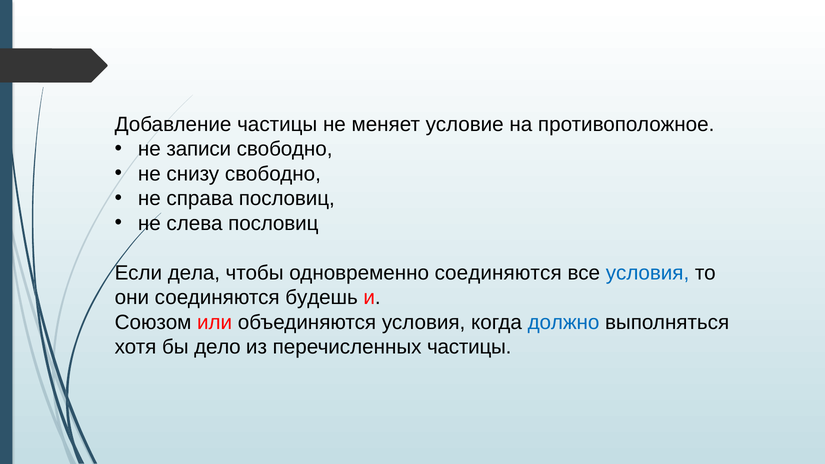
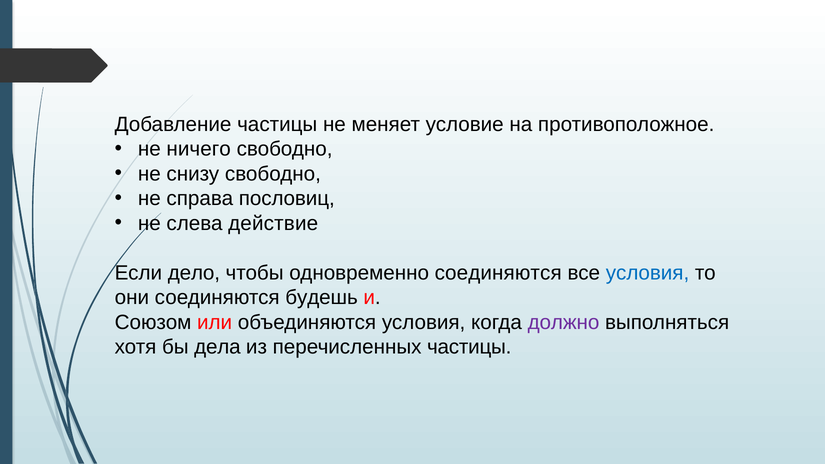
записи: записи -> ничего
слева пословиц: пословиц -> действие
дела: дела -> дело
должно colour: blue -> purple
дело: дело -> дела
